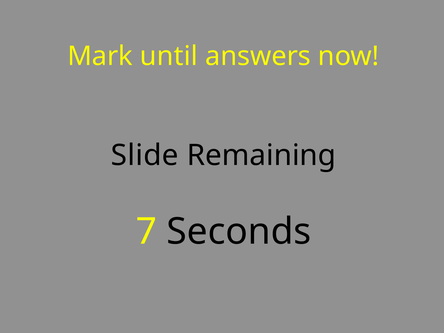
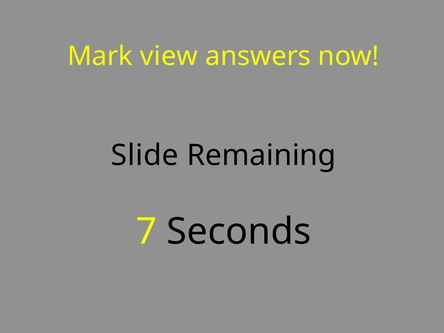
until: until -> view
